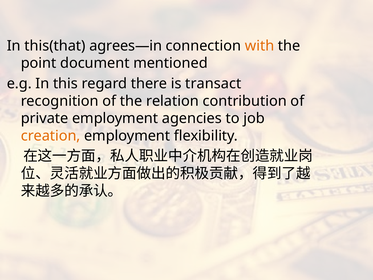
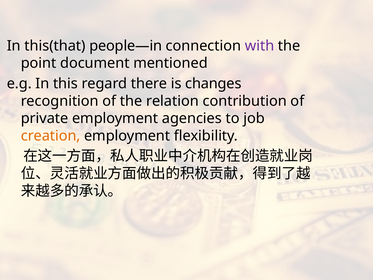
agrees—in: agrees—in -> people—in
with colour: orange -> purple
transact: transact -> changes
